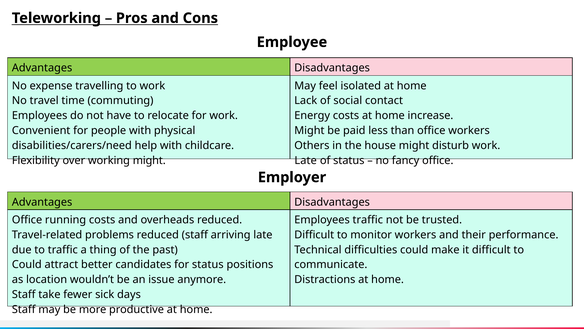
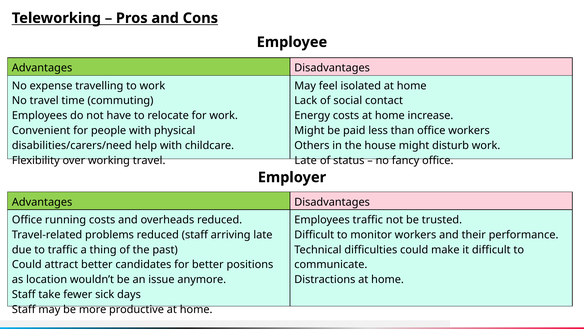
working might: might -> travel
for status: status -> better
